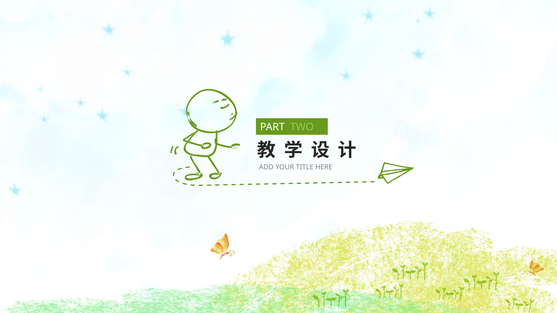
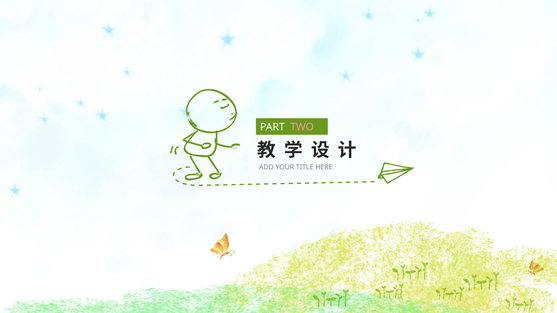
TWO colour: light green -> pink
